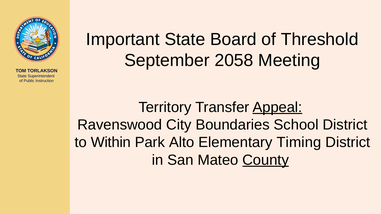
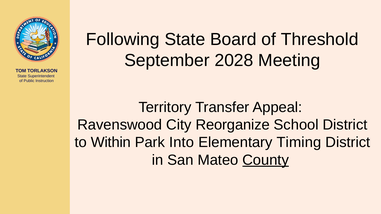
Important: Important -> Following
2058: 2058 -> 2028
Appeal underline: present -> none
Boundaries: Boundaries -> Reorganize
Alto: Alto -> Into
